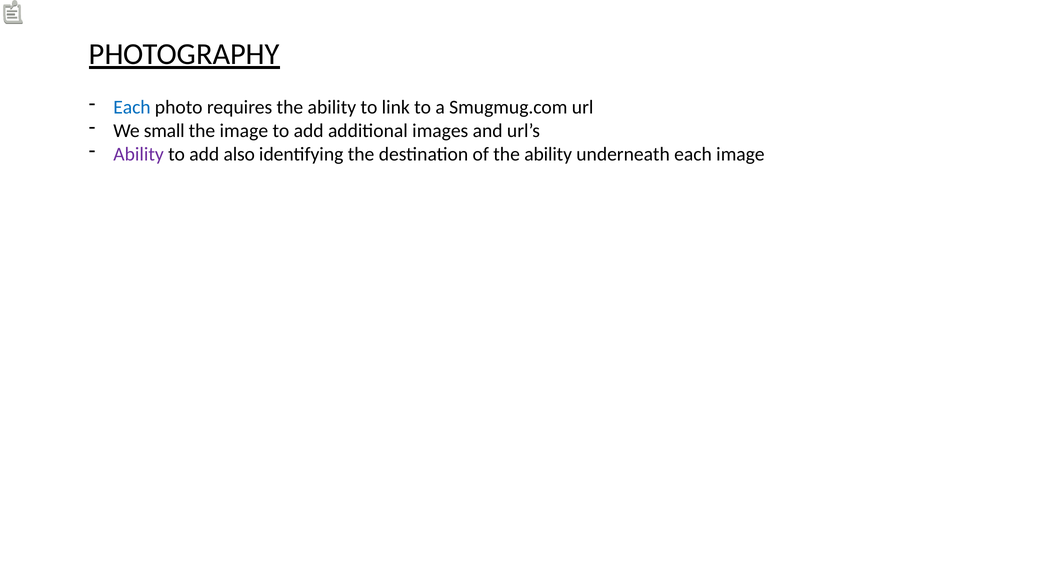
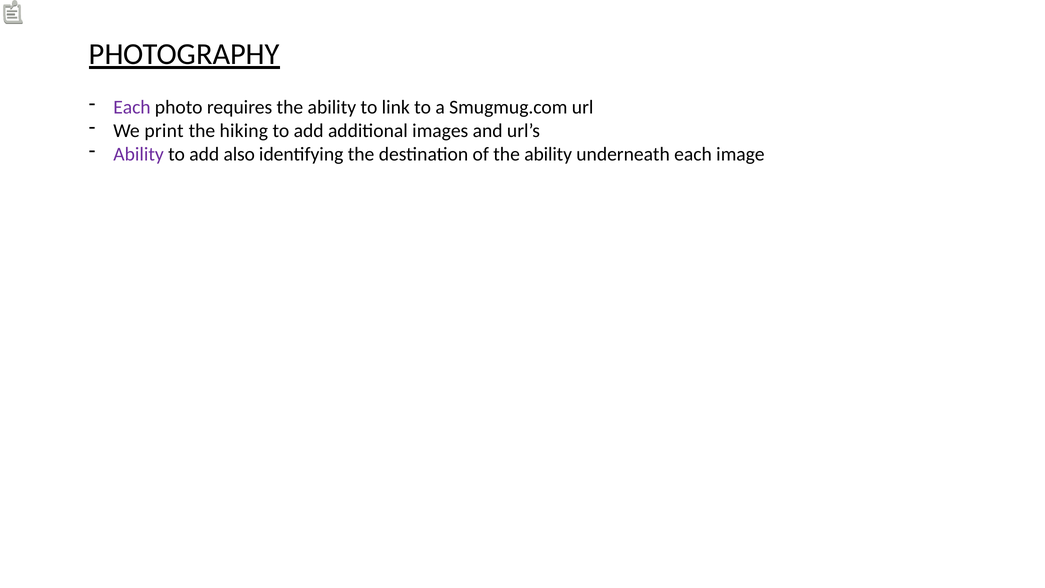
Each at (132, 107) colour: blue -> purple
small: small -> print
the image: image -> hiking
